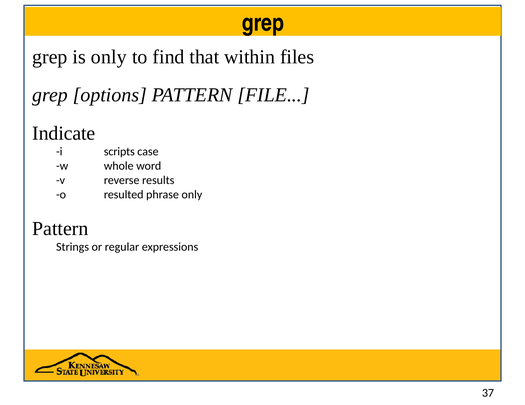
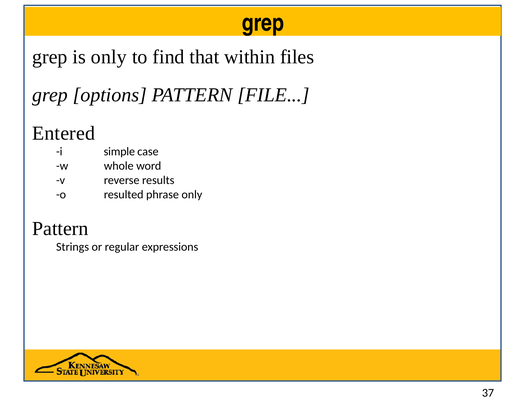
Indicate: Indicate -> Entered
scripts: scripts -> simple
